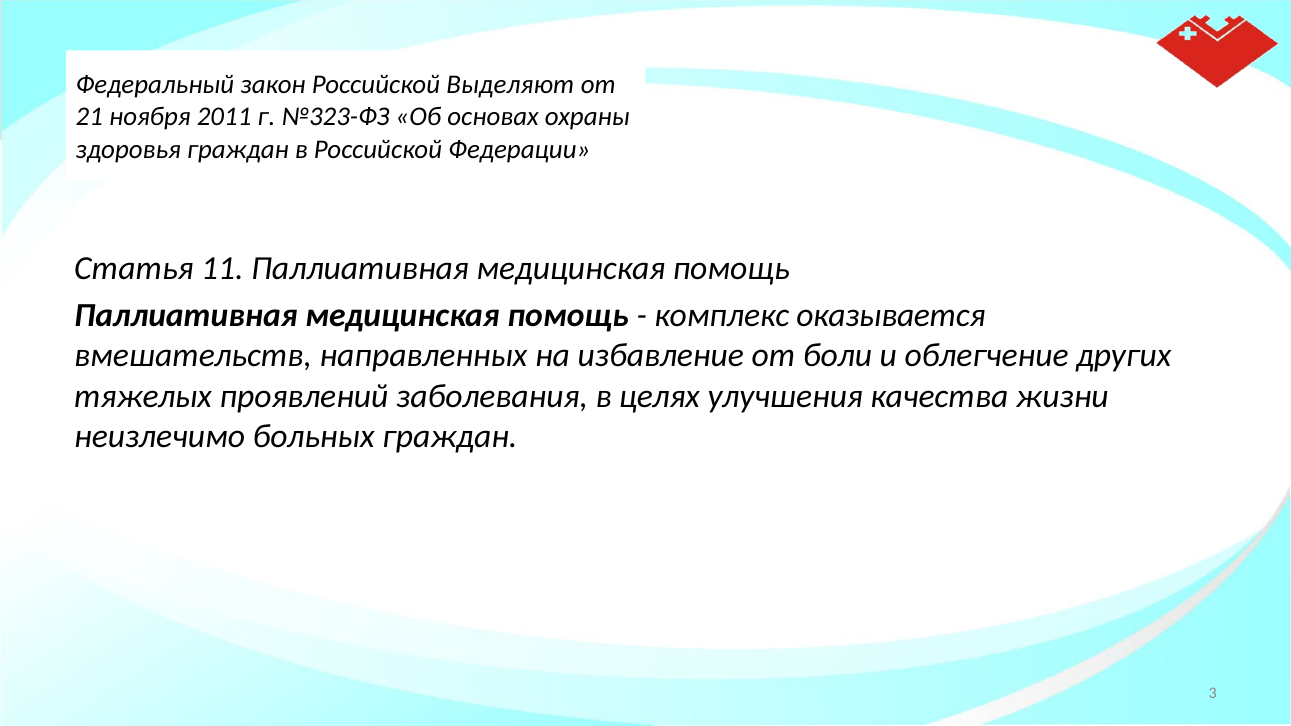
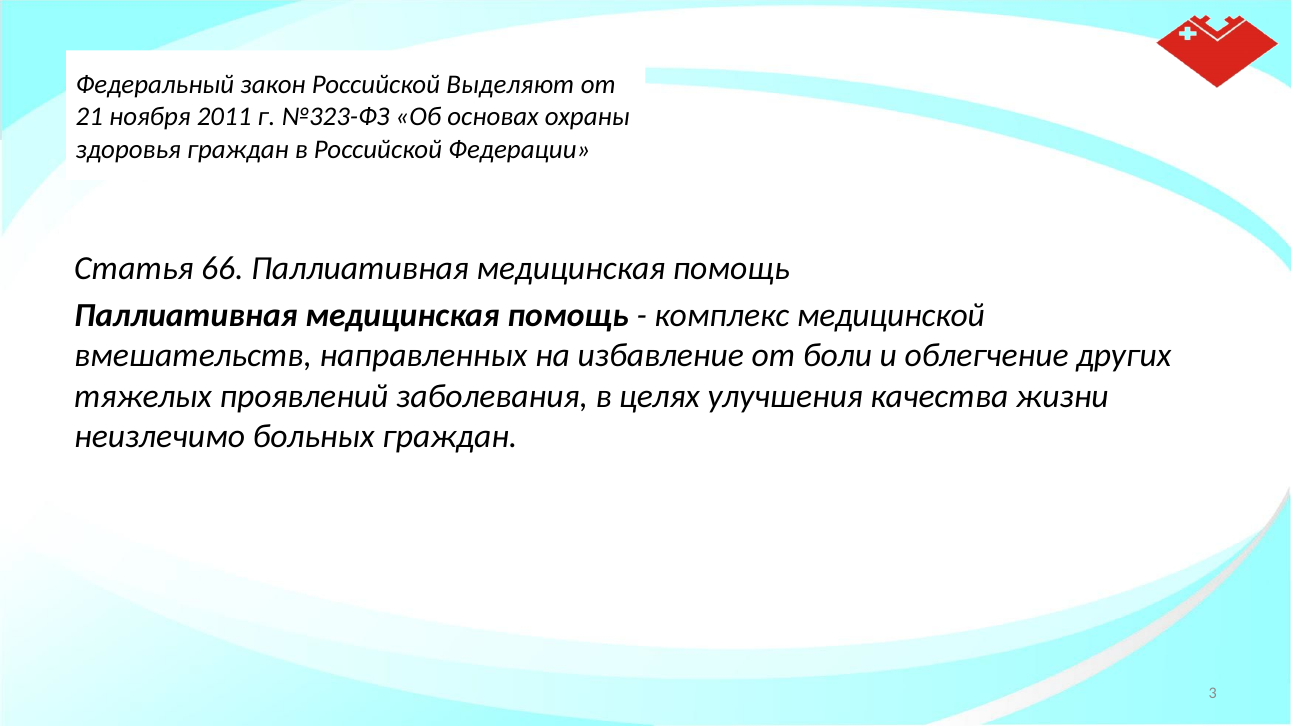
11: 11 -> 66
оказывается: оказывается -> медицинской
